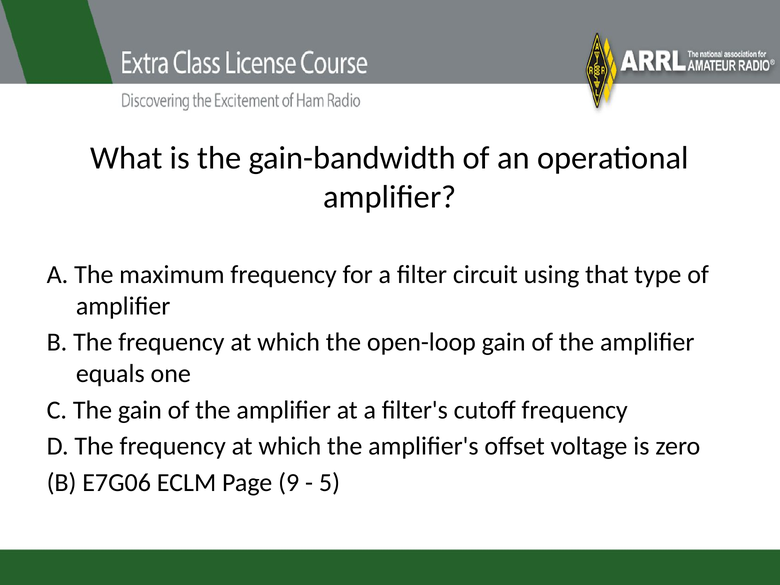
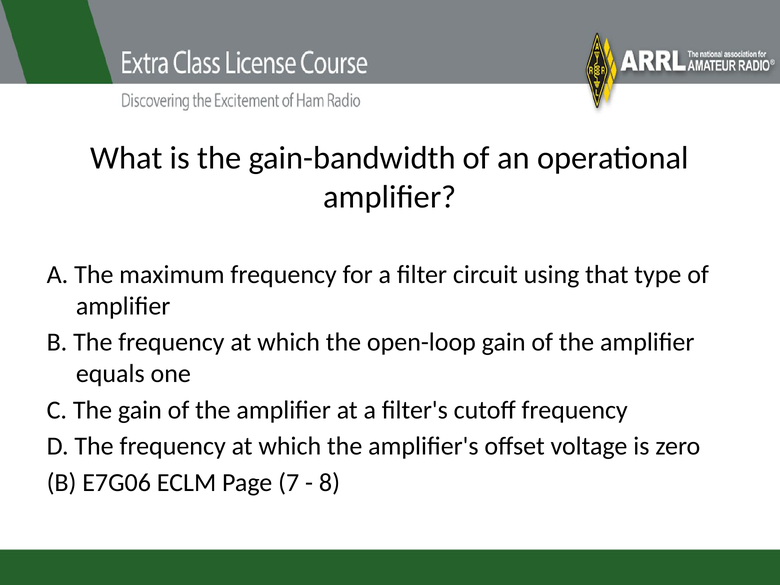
9: 9 -> 7
5: 5 -> 8
